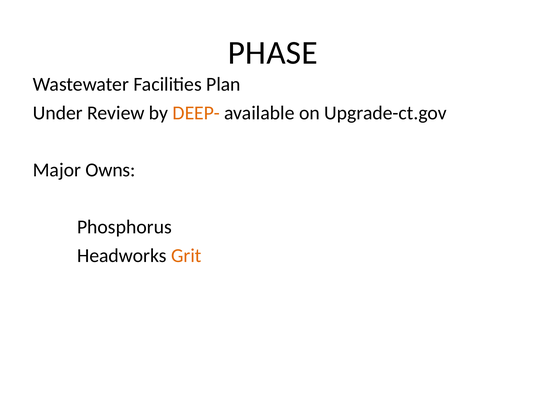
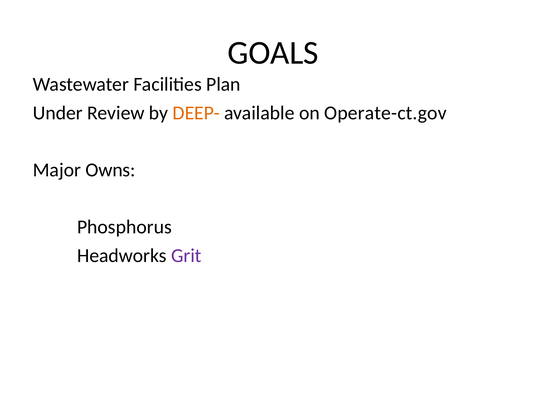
PHASE: PHASE -> GOALS
Upgrade-ct.gov: Upgrade-ct.gov -> Operate-ct.gov
Grit colour: orange -> purple
